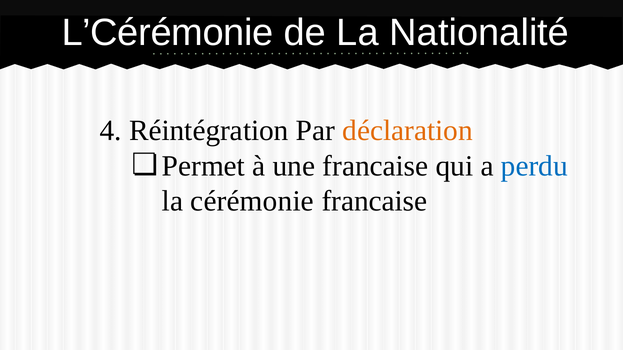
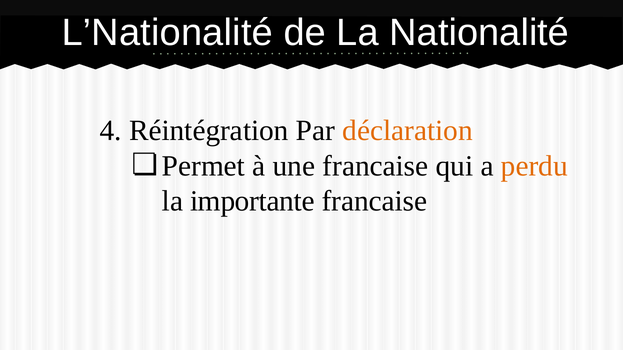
L’Cérémonie: L’Cérémonie -> L’Nationalité
perdu colour: blue -> orange
cérémonie: cérémonie -> importante
